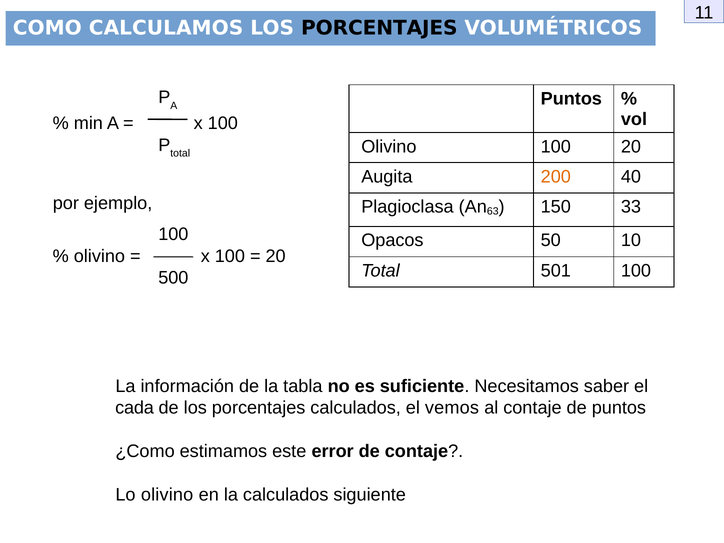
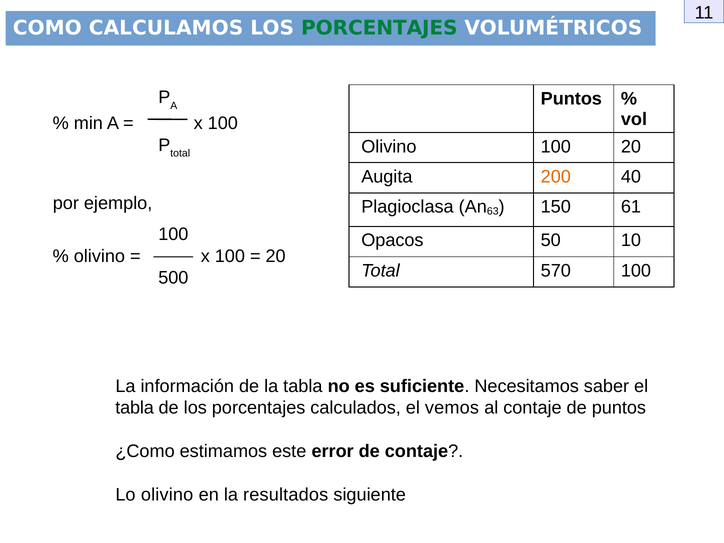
PORCENTAJES at (379, 28) colour: black -> green
33: 33 -> 61
501: 501 -> 570
cada at (135, 408): cada -> tabla
la calculados: calculados -> resultados
